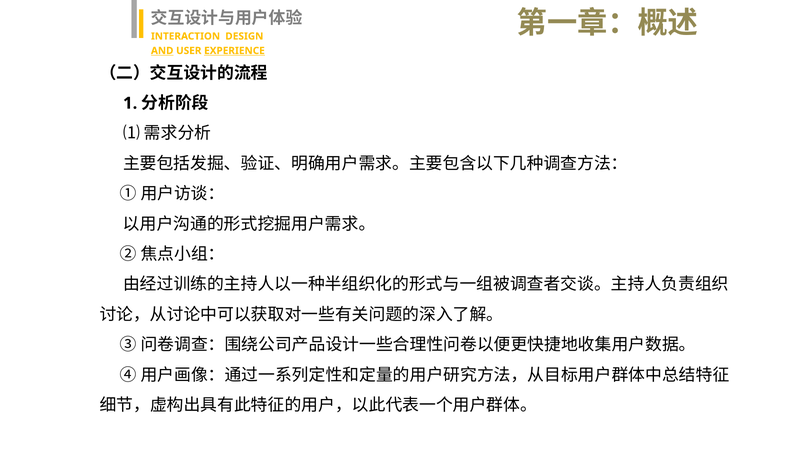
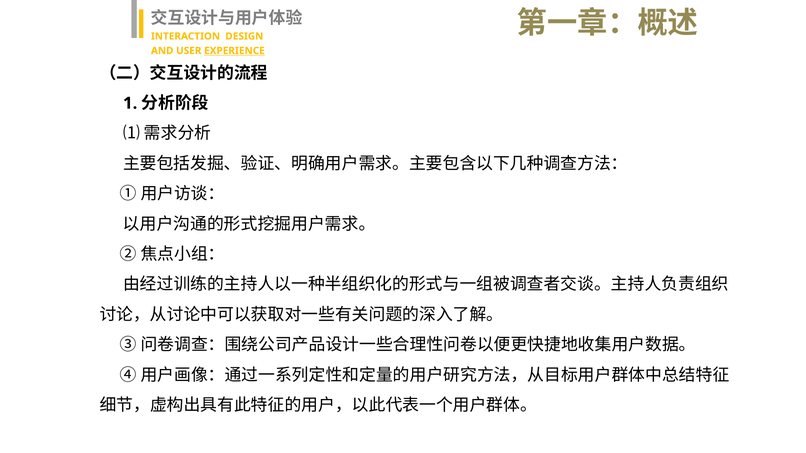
AND underline: present -> none
